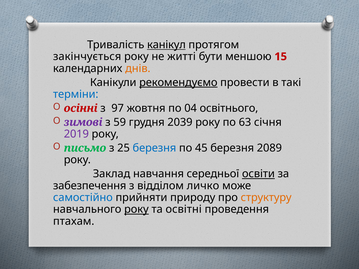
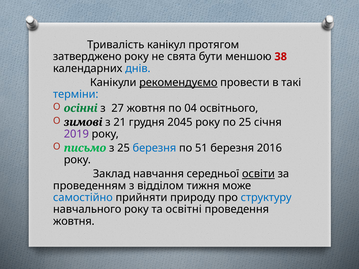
канікул underline: present -> none
закінчується: закінчується -> затверджено
житті: житті -> свята
15: 15 -> 38
днів colour: orange -> blue
осінні colour: red -> green
97: 97 -> 27
зимові colour: purple -> black
59: 59 -> 21
2039: 2039 -> 2045
по 63: 63 -> 25
45: 45 -> 51
2089: 2089 -> 2016
забезпечення: забезпечення -> проведенням
личко: личко -> тижня
структуру colour: orange -> blue
року at (136, 210) underline: present -> none
птахам at (74, 221): птахам -> жовтня
